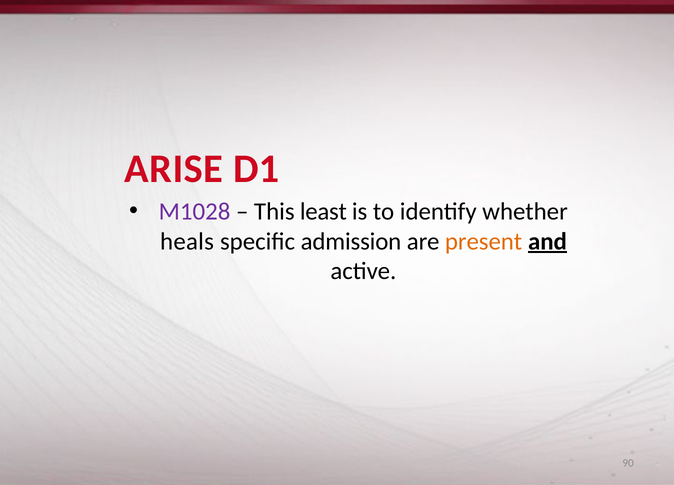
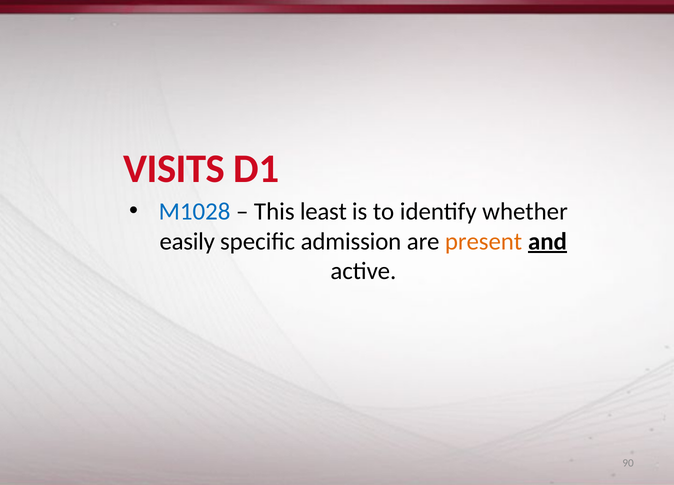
ARISE: ARISE -> VISITS
M1028 colour: purple -> blue
heals: heals -> easily
